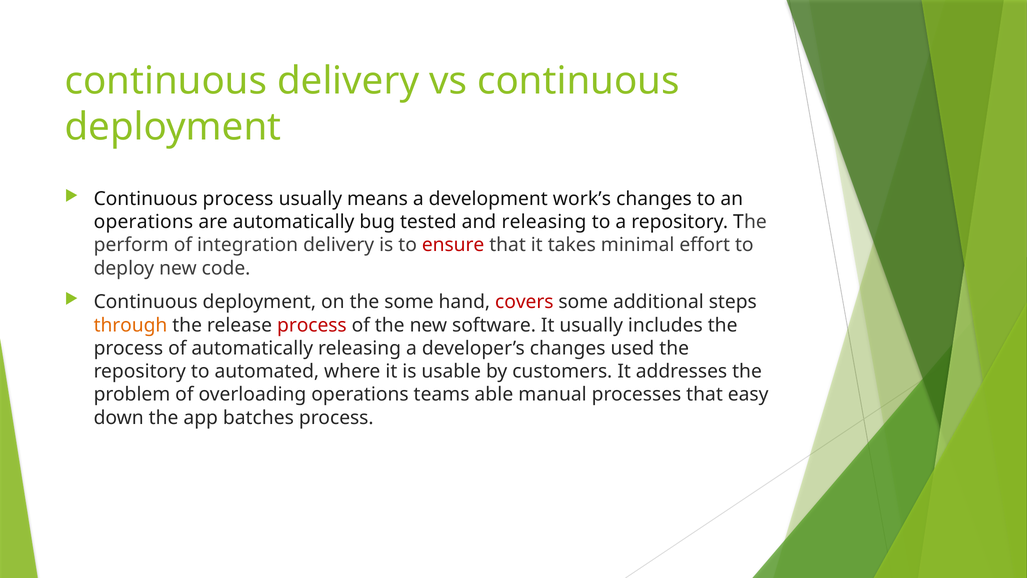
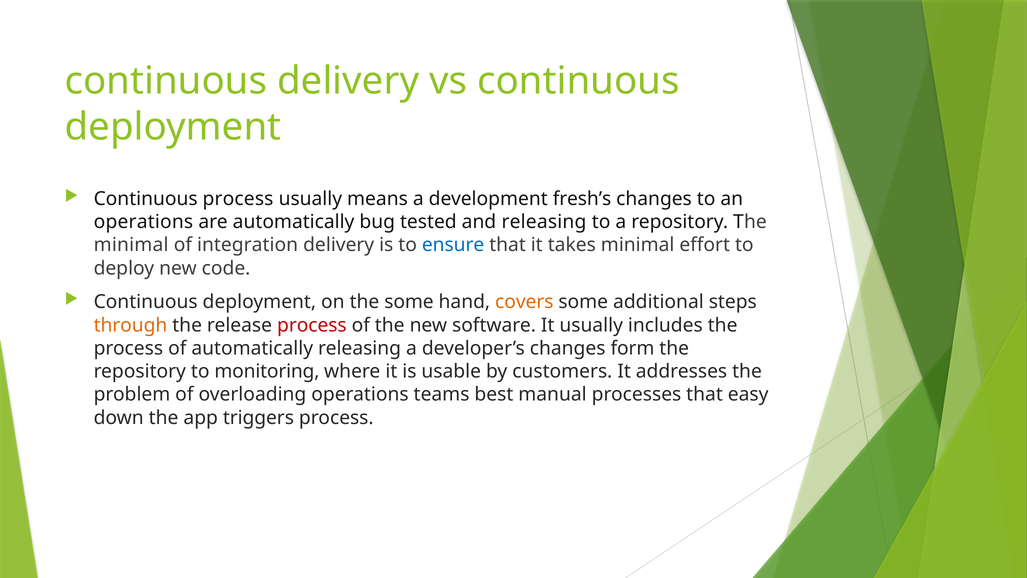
work’s: work’s -> fresh’s
perform at (131, 245): perform -> minimal
ensure colour: red -> blue
covers colour: red -> orange
used: used -> form
automated: automated -> monitoring
able: able -> best
batches: batches -> triggers
